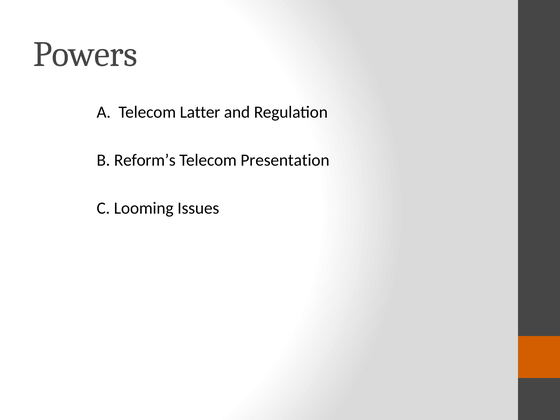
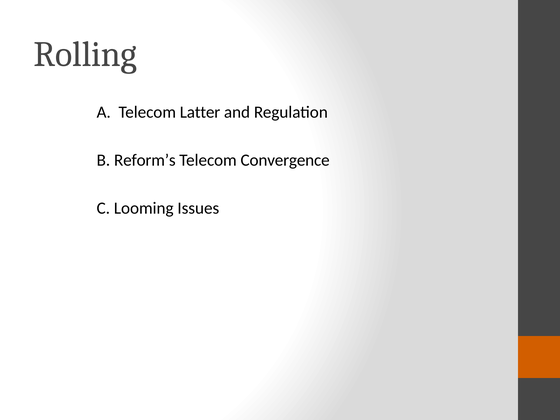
Powers: Powers -> Rolling
Presentation: Presentation -> Convergence
